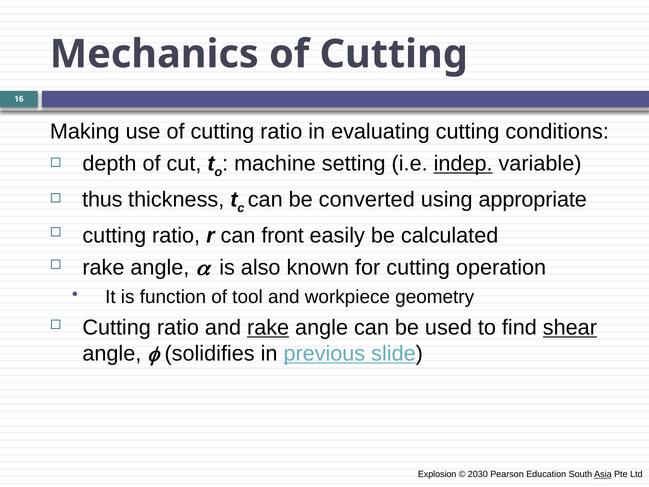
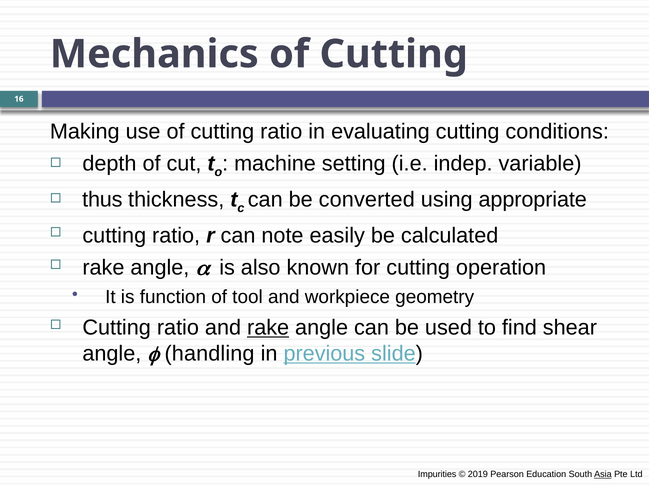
indep underline: present -> none
front: front -> note
shear underline: present -> none
solidifies: solidifies -> handling
Explosion: Explosion -> Impurities
2030: 2030 -> 2019
